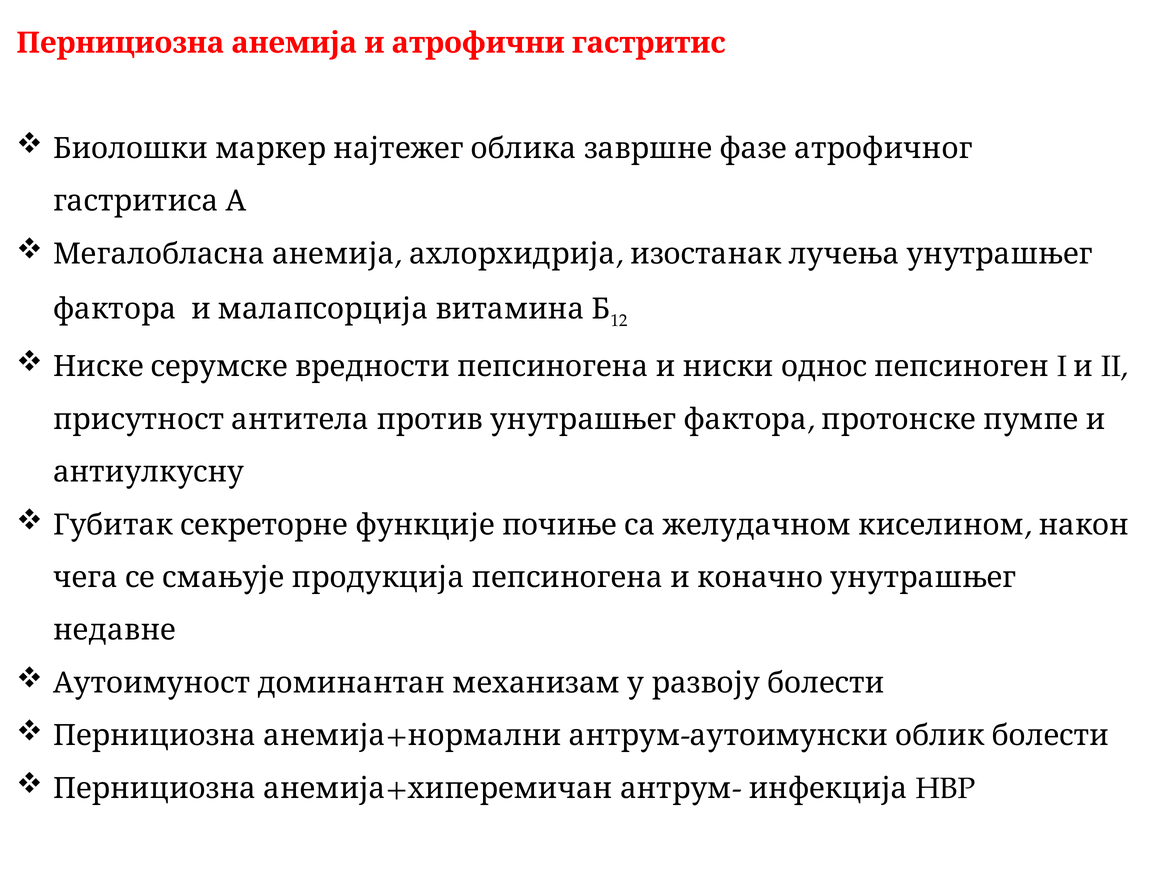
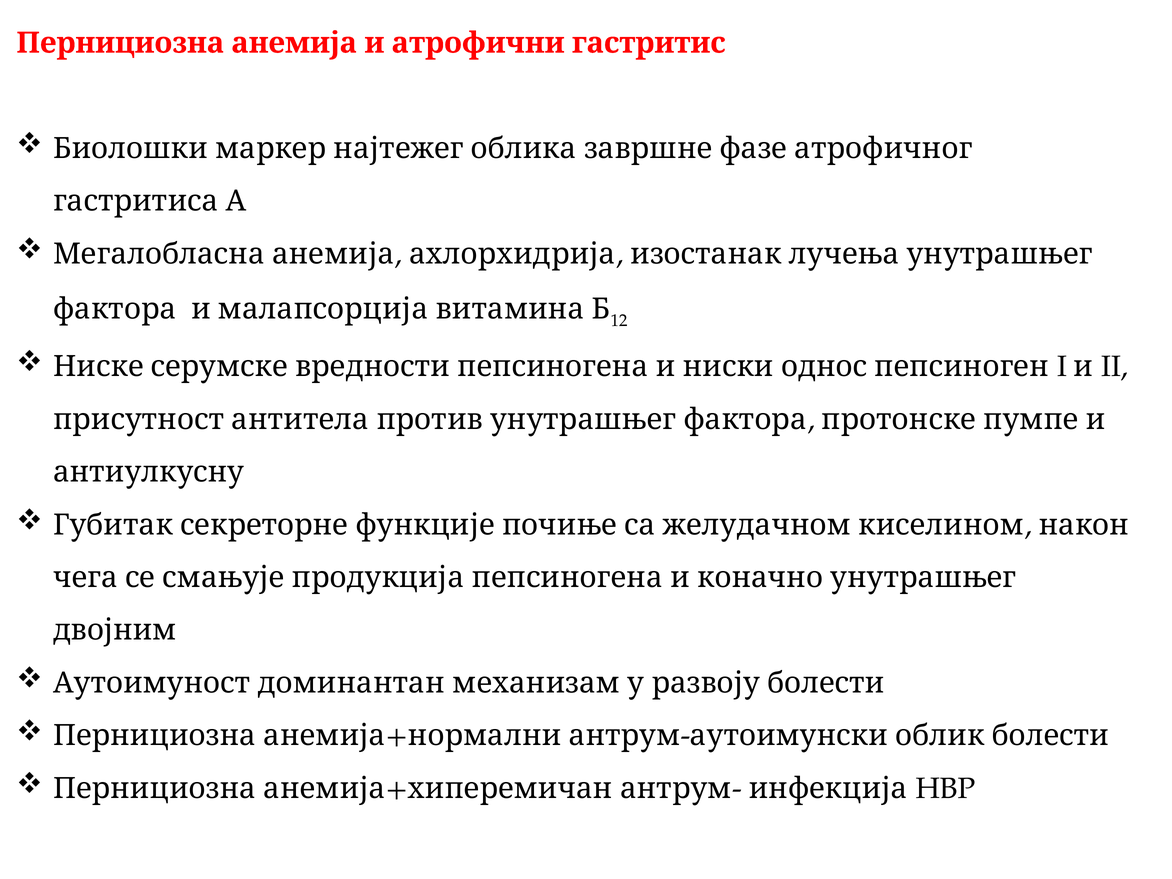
недавне: недавне -> двојним
